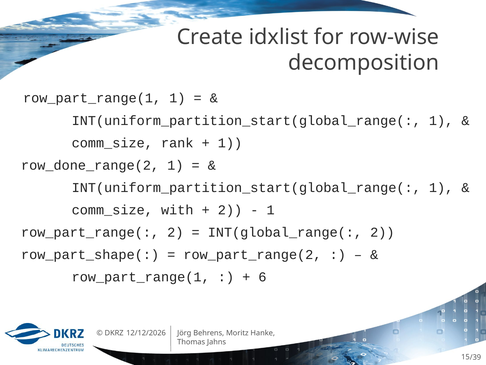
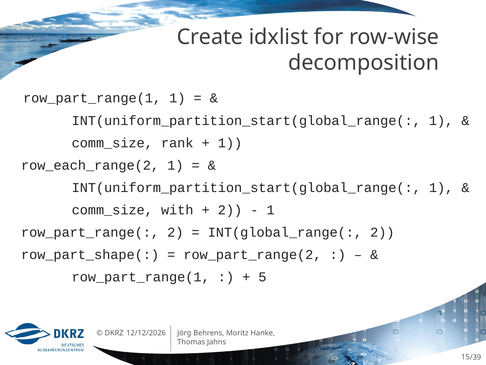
row_done_range(2: row_done_range(2 -> row_each_range(2
6: 6 -> 5
